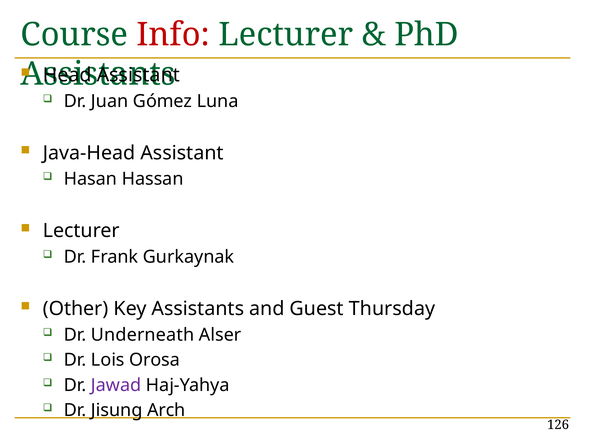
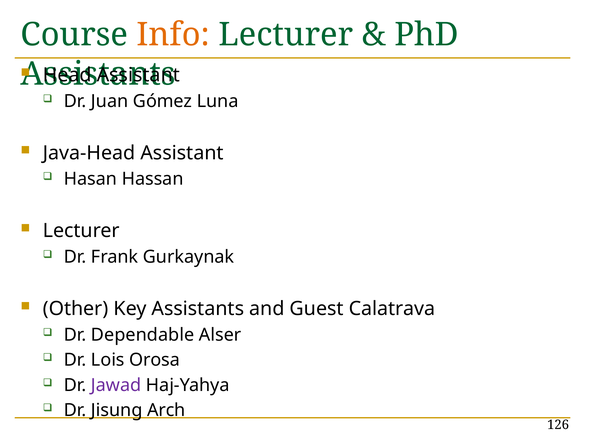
Info colour: red -> orange
Thursday: Thursday -> Calatrava
Underneath: Underneath -> Dependable
